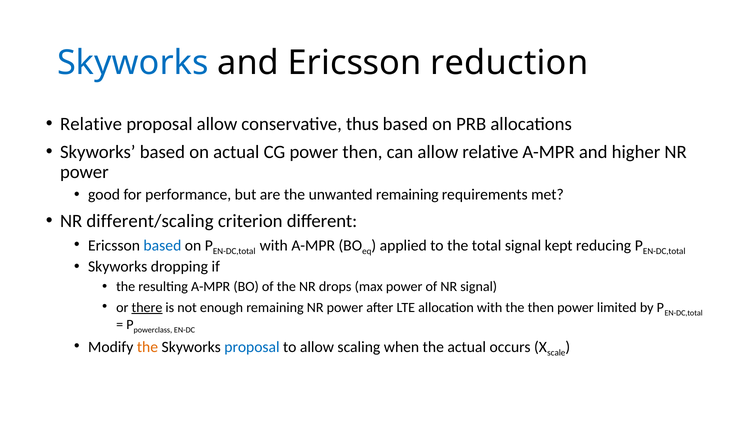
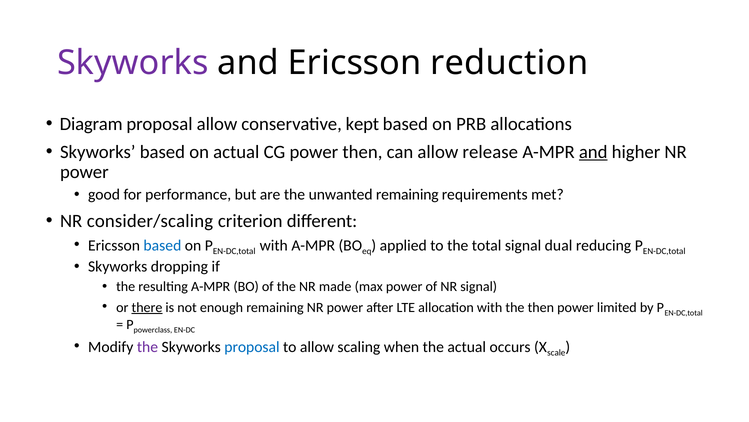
Skyworks at (133, 63) colour: blue -> purple
Relative at (91, 124): Relative -> Diagram
thus: thus -> kept
allow relative: relative -> release
and at (593, 152) underline: none -> present
different/scaling: different/scaling -> consider/scaling
kept: kept -> dual
drops: drops -> made
the at (147, 346) colour: orange -> purple
